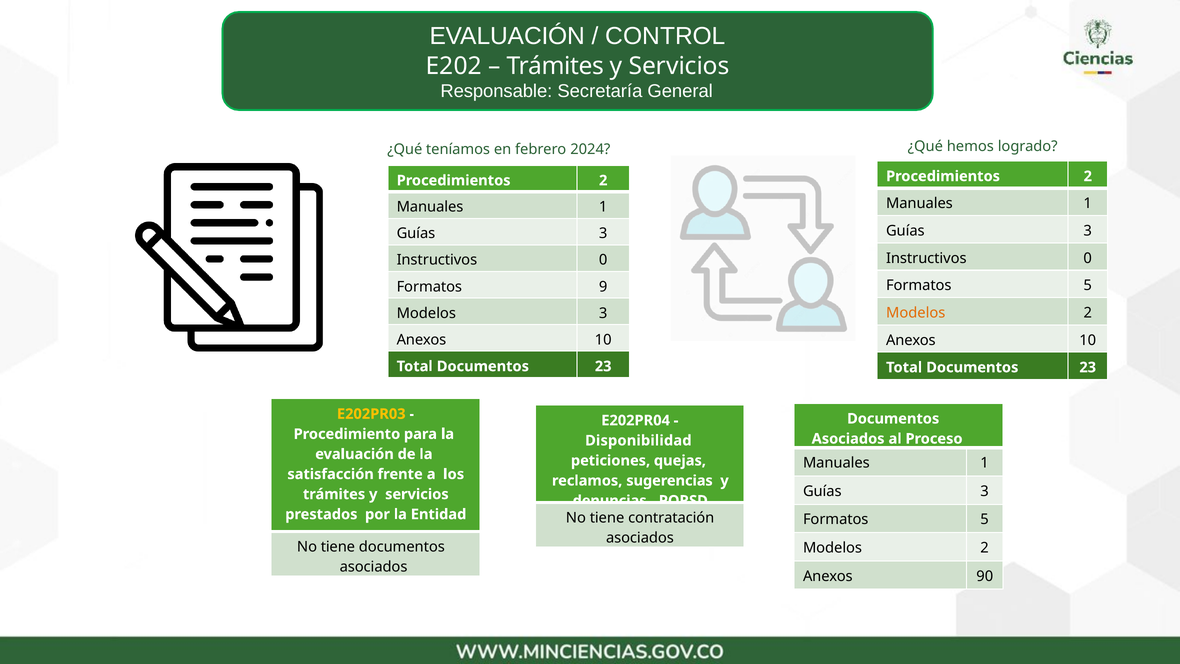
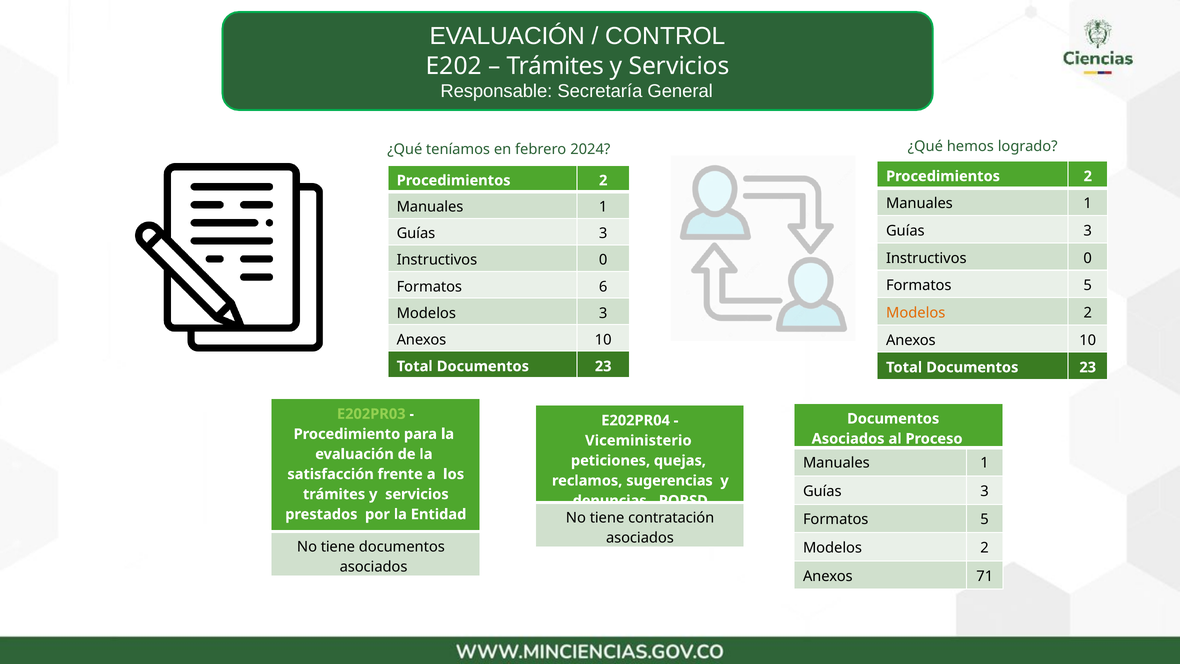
9: 9 -> 6
E202PR03 colour: yellow -> light green
Disponibilidad: Disponibilidad -> Viceministerio
90: 90 -> 71
